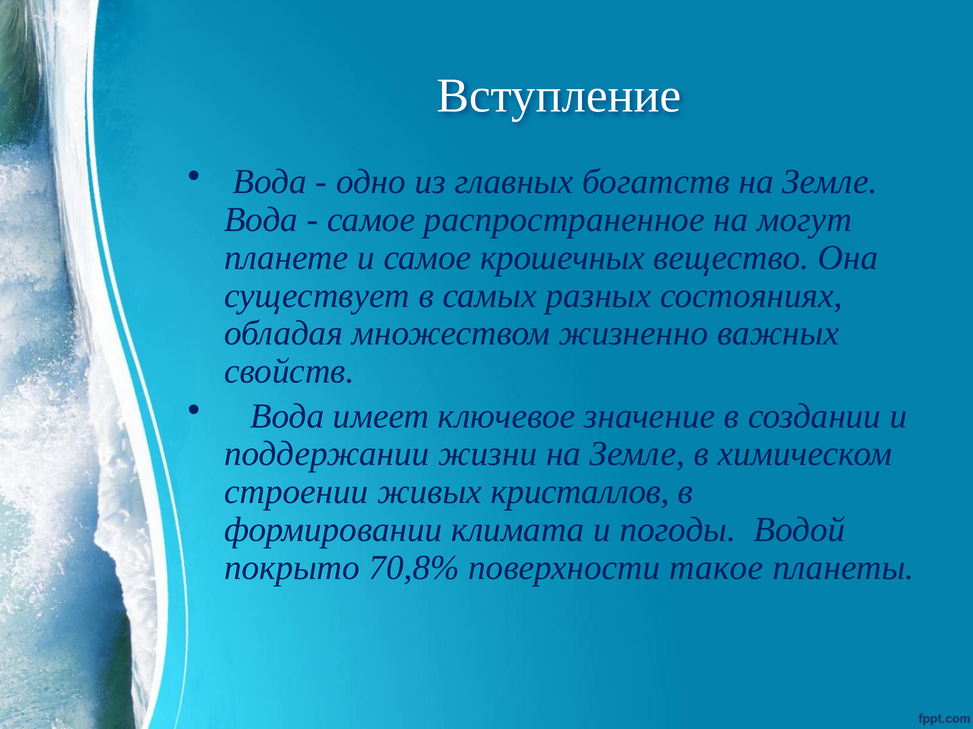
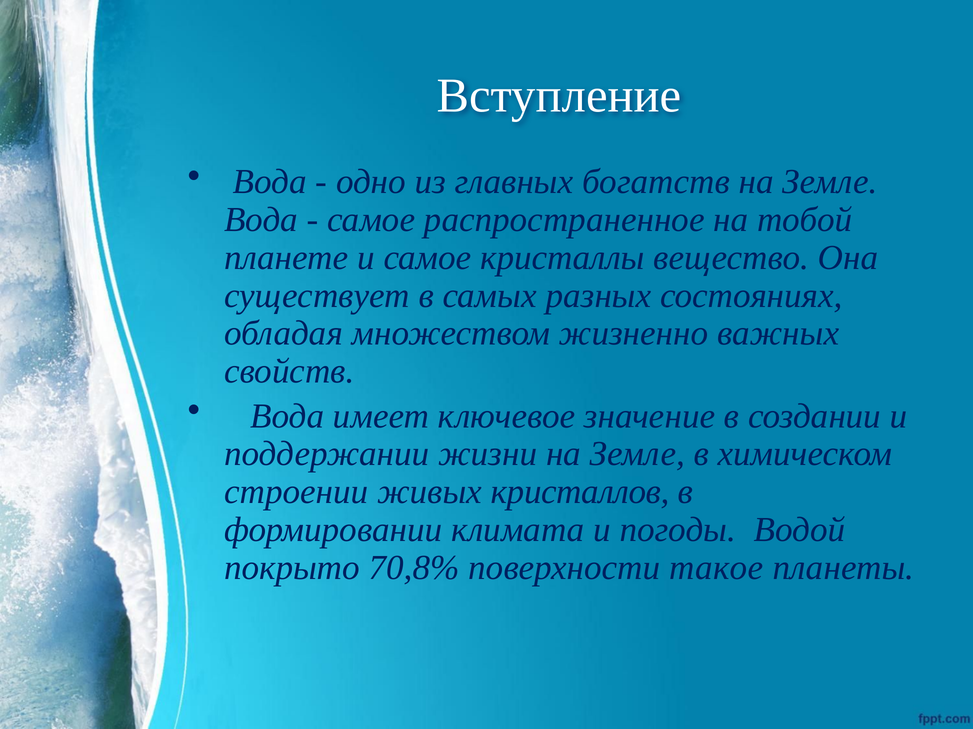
могут: могут -> тобой
крошечных: крошечных -> кристаллы
